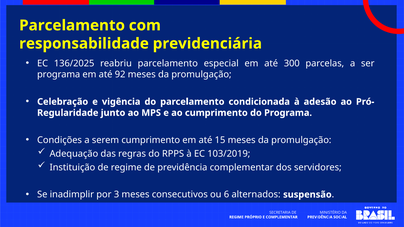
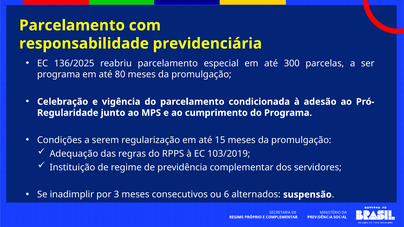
92: 92 -> 80
serem cumprimento: cumprimento -> regularização
